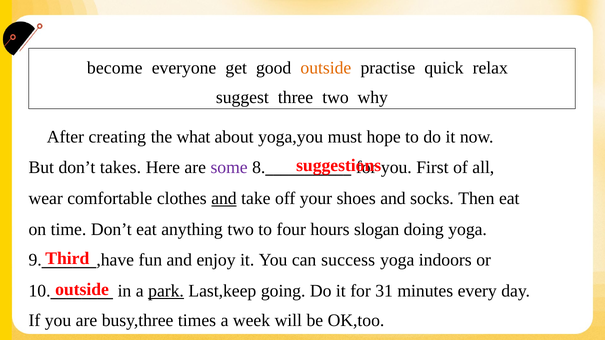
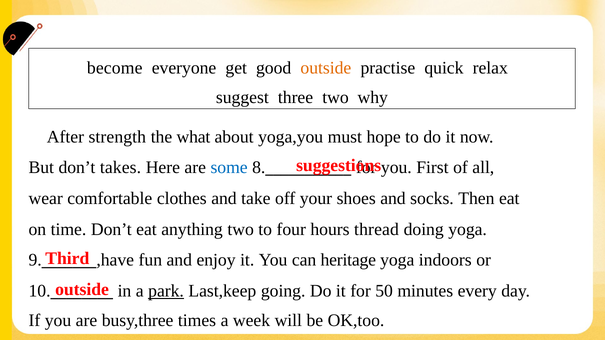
creating: creating -> strength
some colour: purple -> blue
and at (224, 199) underline: present -> none
slogan: slogan -> thread
success: success -> heritage
31: 31 -> 50
